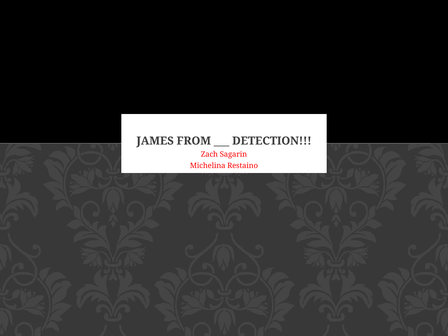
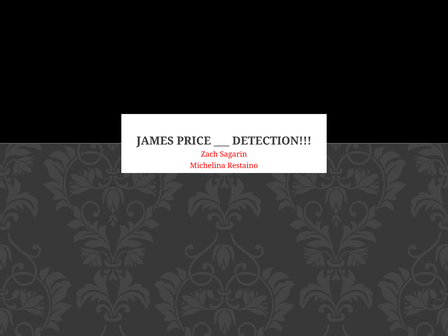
FROM: FROM -> PRICE
